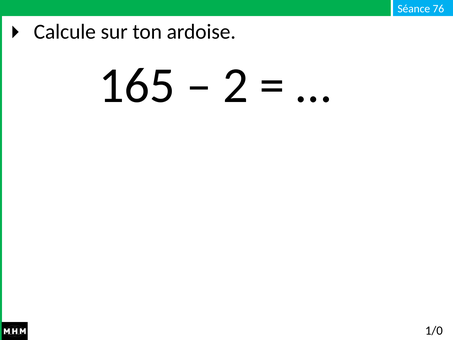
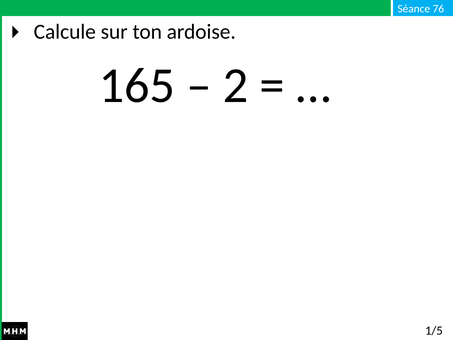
1/0: 1/0 -> 1/5
